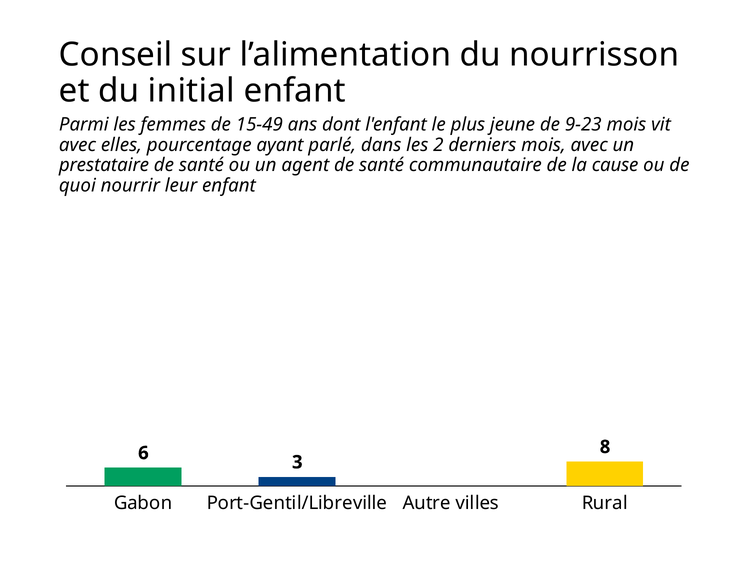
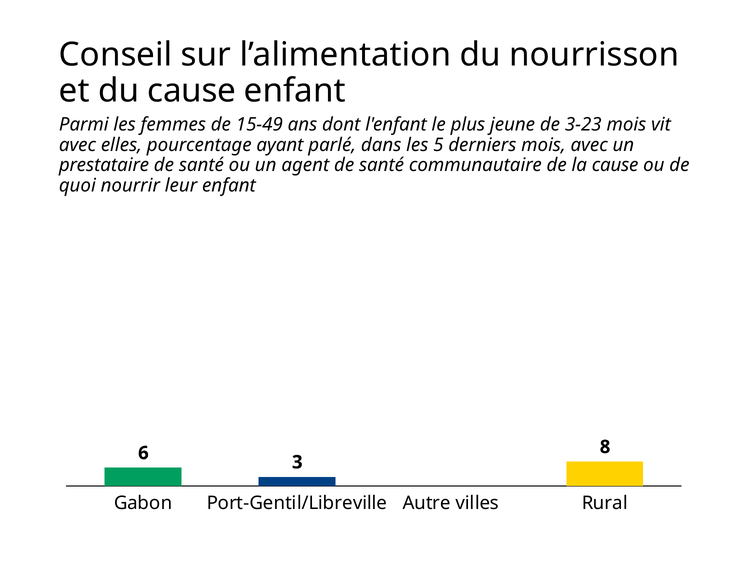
du initial: initial -> cause
9-23: 9-23 -> 3-23
2: 2 -> 5
